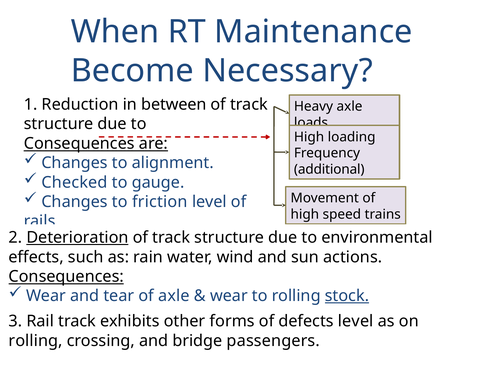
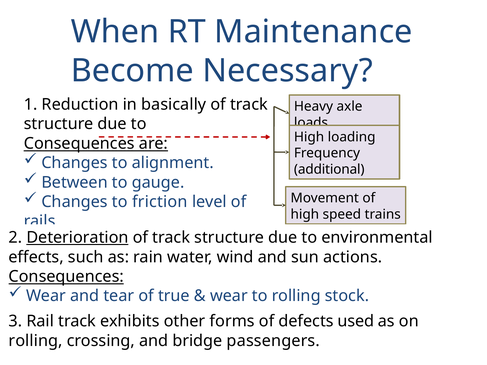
between: between -> basically
Checked: Checked -> Between
of axle: axle -> true
stock underline: present -> none
defects level: level -> used
